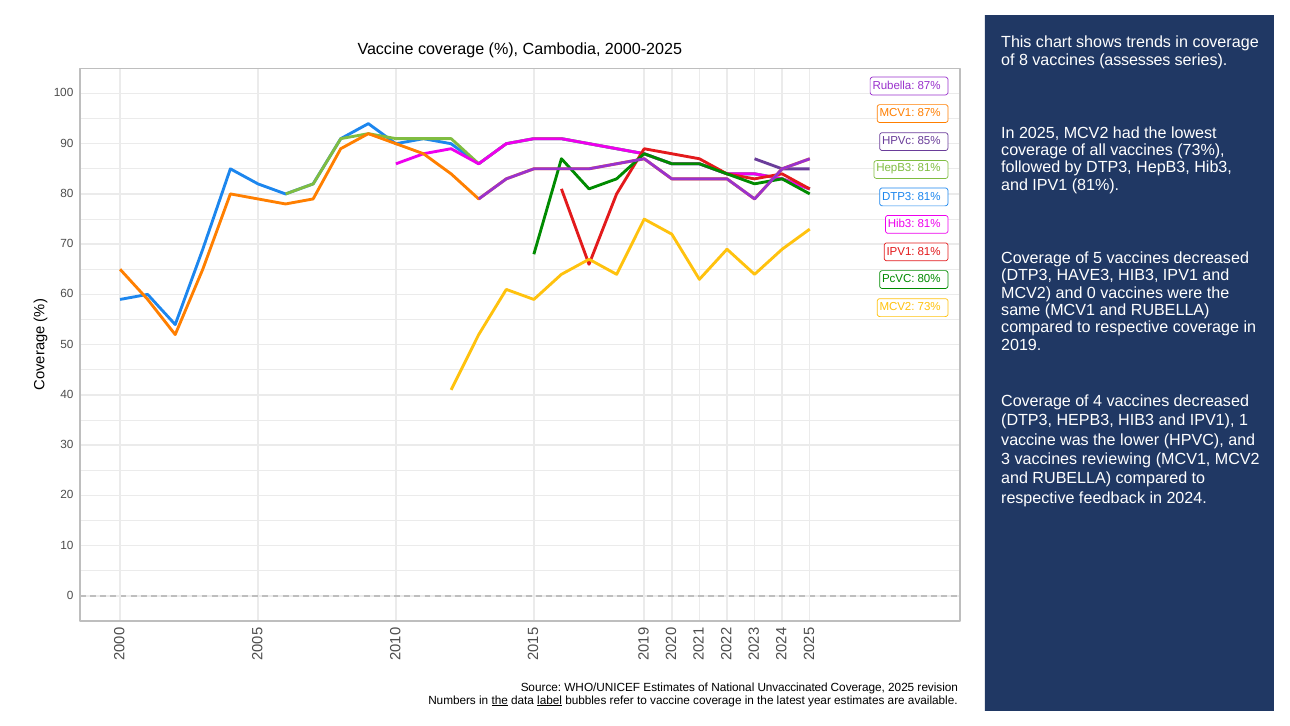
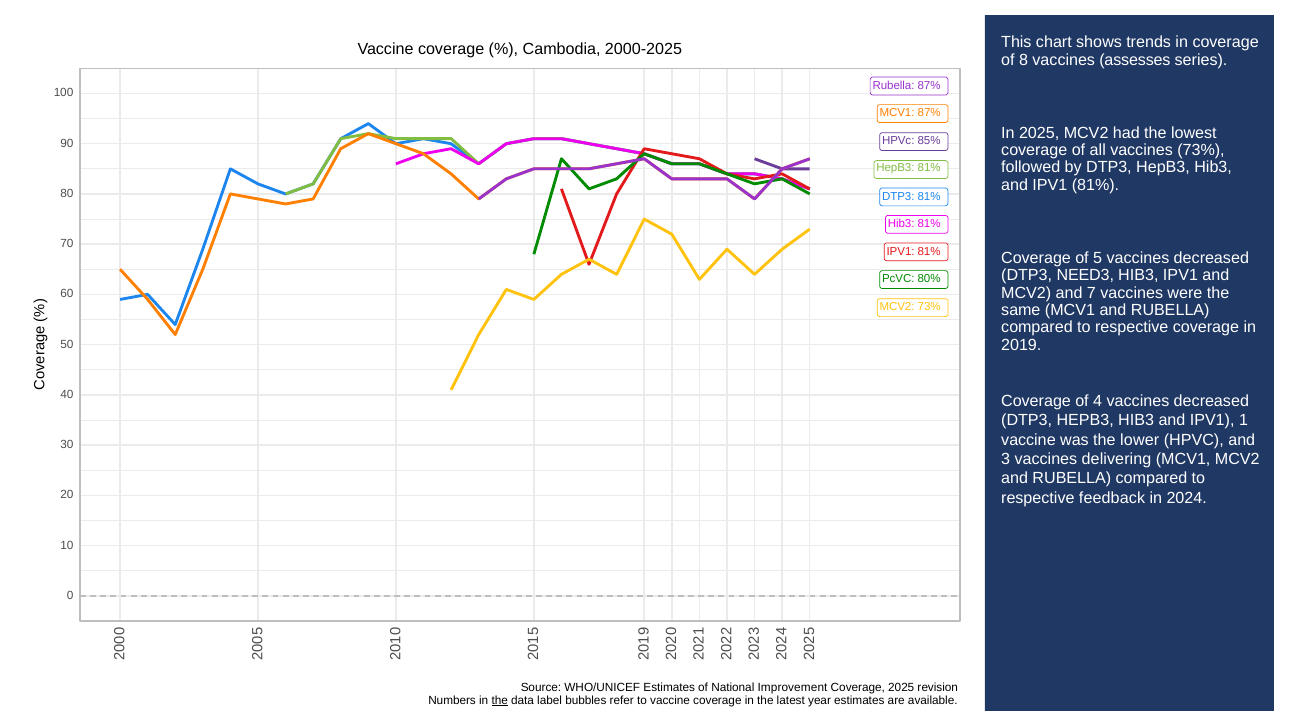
HAVE3: HAVE3 -> NEED3
and 0: 0 -> 7
reviewing: reviewing -> delivering
Unvaccinated: Unvaccinated -> Improvement
label underline: present -> none
